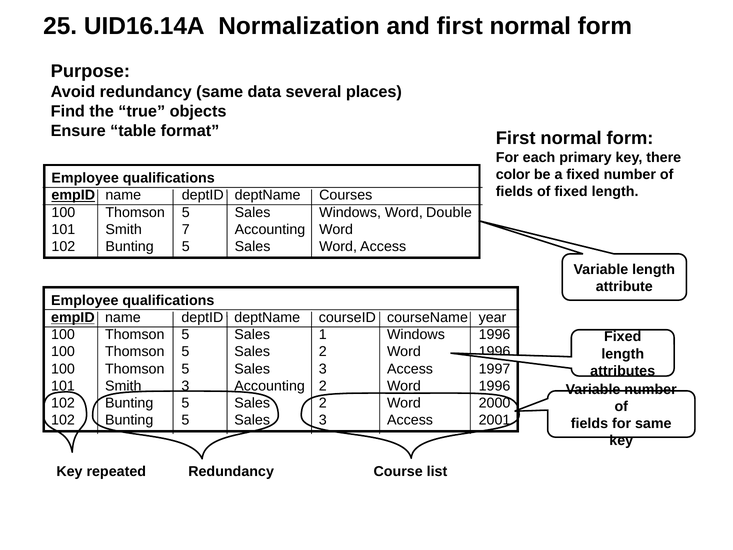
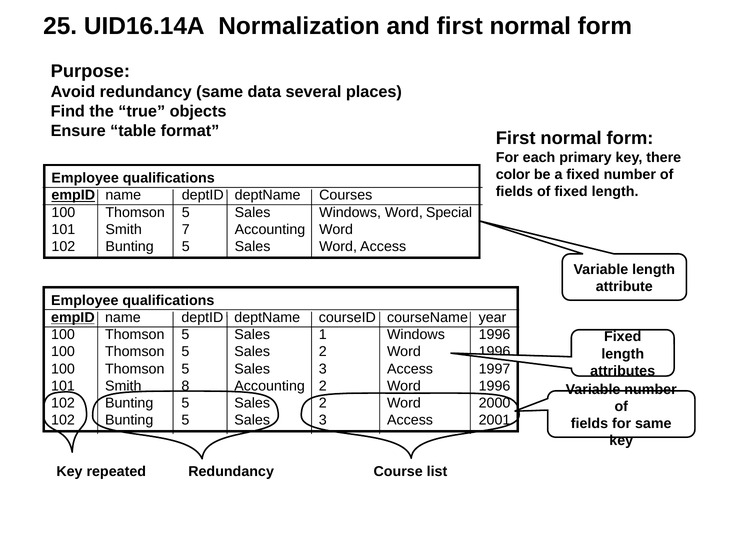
Double: Double -> Special
Smith 3: 3 -> 8
